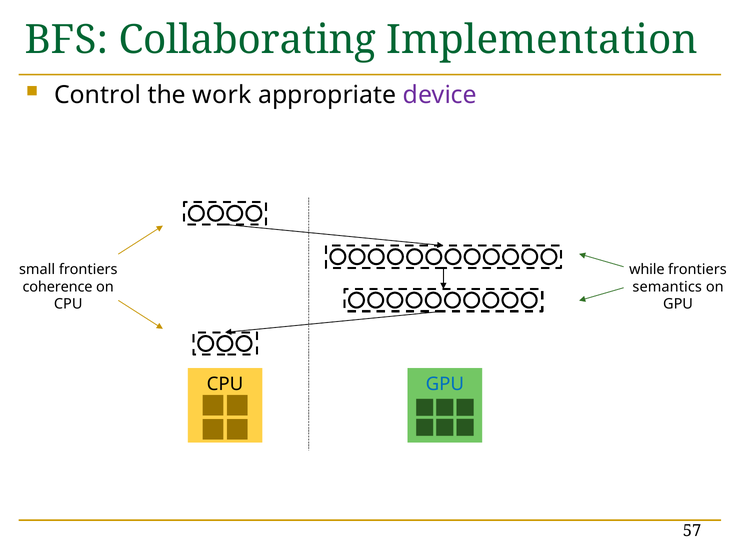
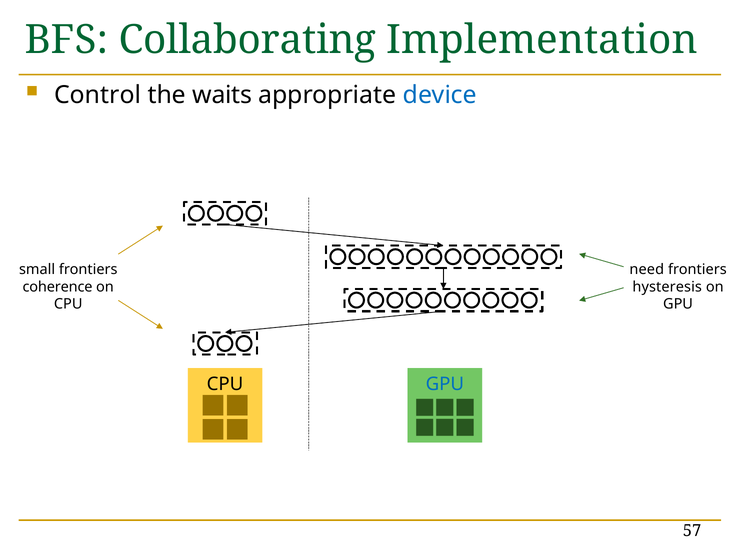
work: work -> waits
device colour: purple -> blue
while: while -> need
semantics: semantics -> hysteresis
